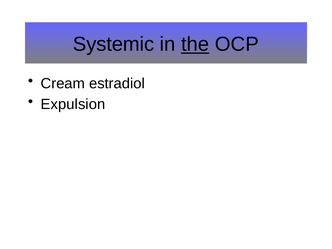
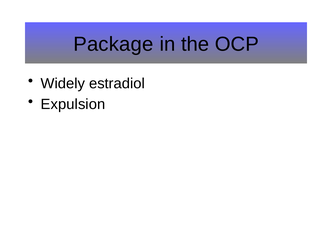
Systemic: Systemic -> Package
the underline: present -> none
Cream: Cream -> Widely
